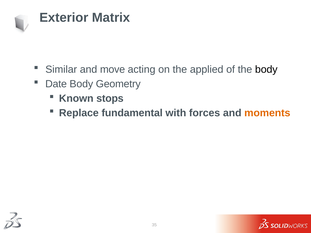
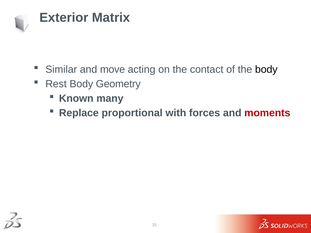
applied: applied -> contact
Date: Date -> Rest
stops: stops -> many
fundamental: fundamental -> proportional
moments colour: orange -> red
